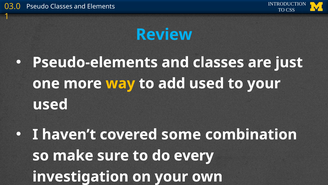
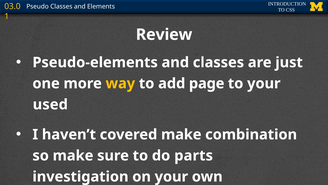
Review colour: light blue -> white
add used: used -> page
covered some: some -> make
every: every -> parts
